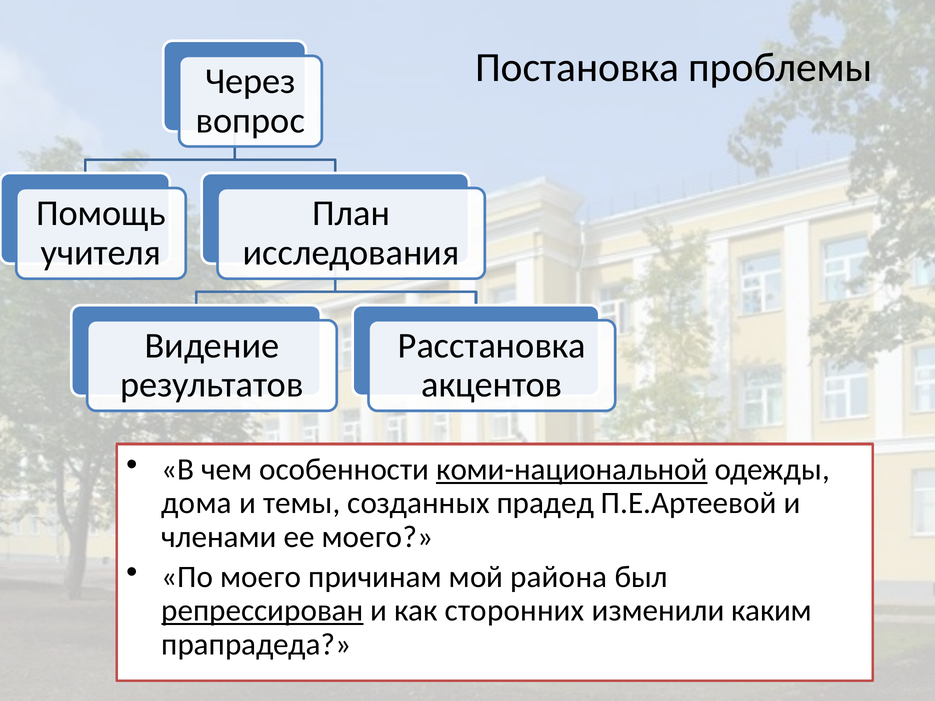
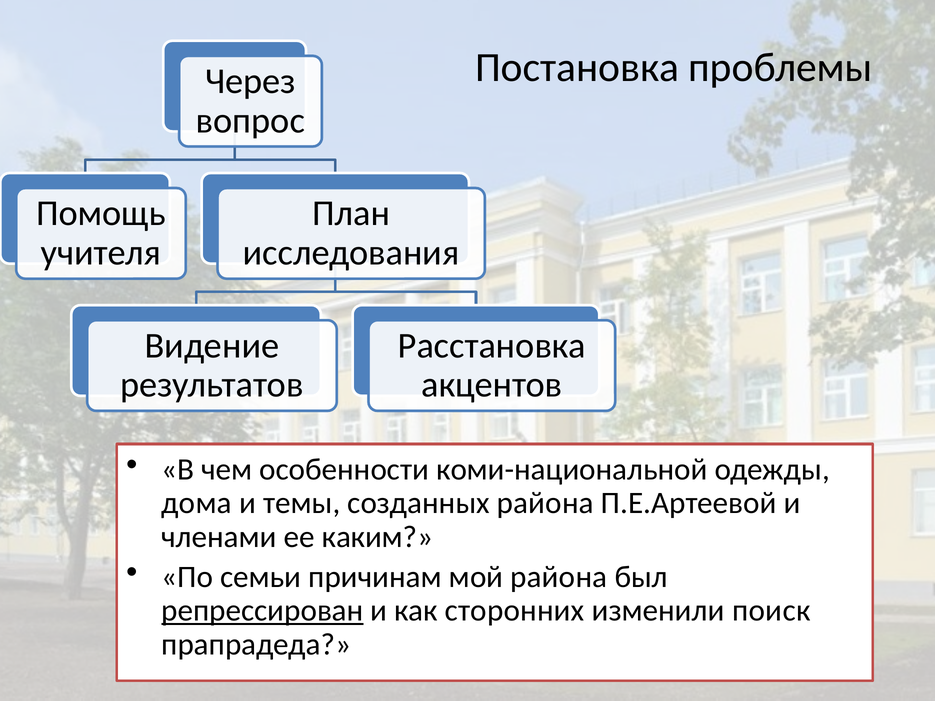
коми-национальной underline: present -> none
созданных прадед: прадед -> района
ее моего: моего -> каким
По моего: моего -> семьи
каким: каким -> поиск
